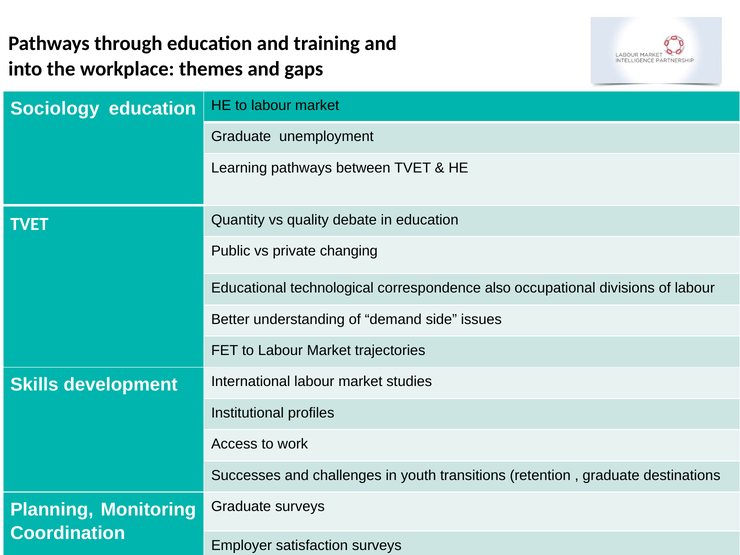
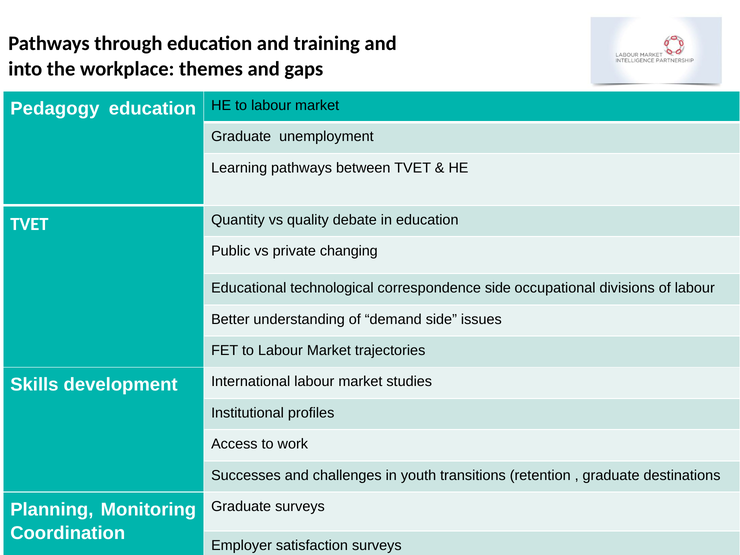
Sociology: Sociology -> Pedagogy
correspondence also: also -> side
